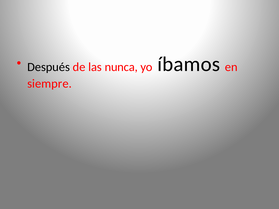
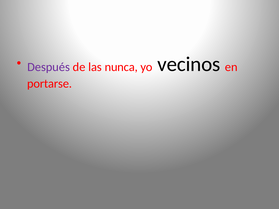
Después colour: black -> purple
íbamos: íbamos -> vecinos
siempre: siempre -> portarse
